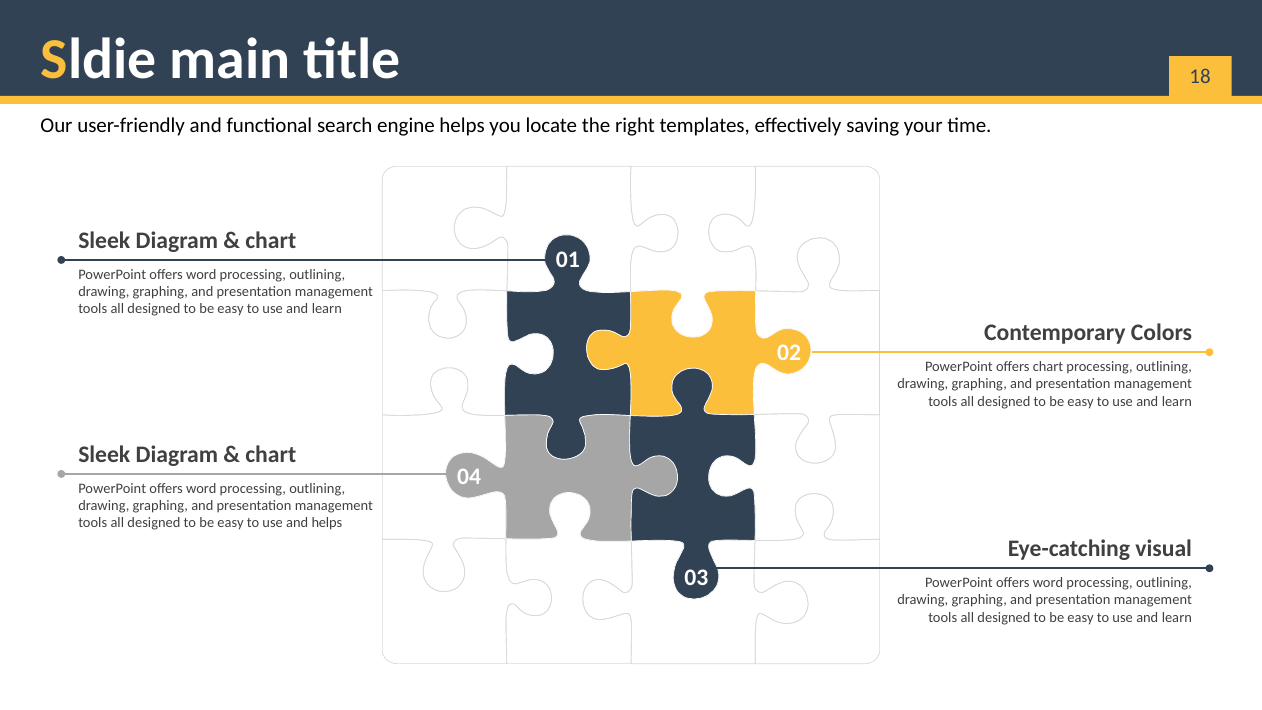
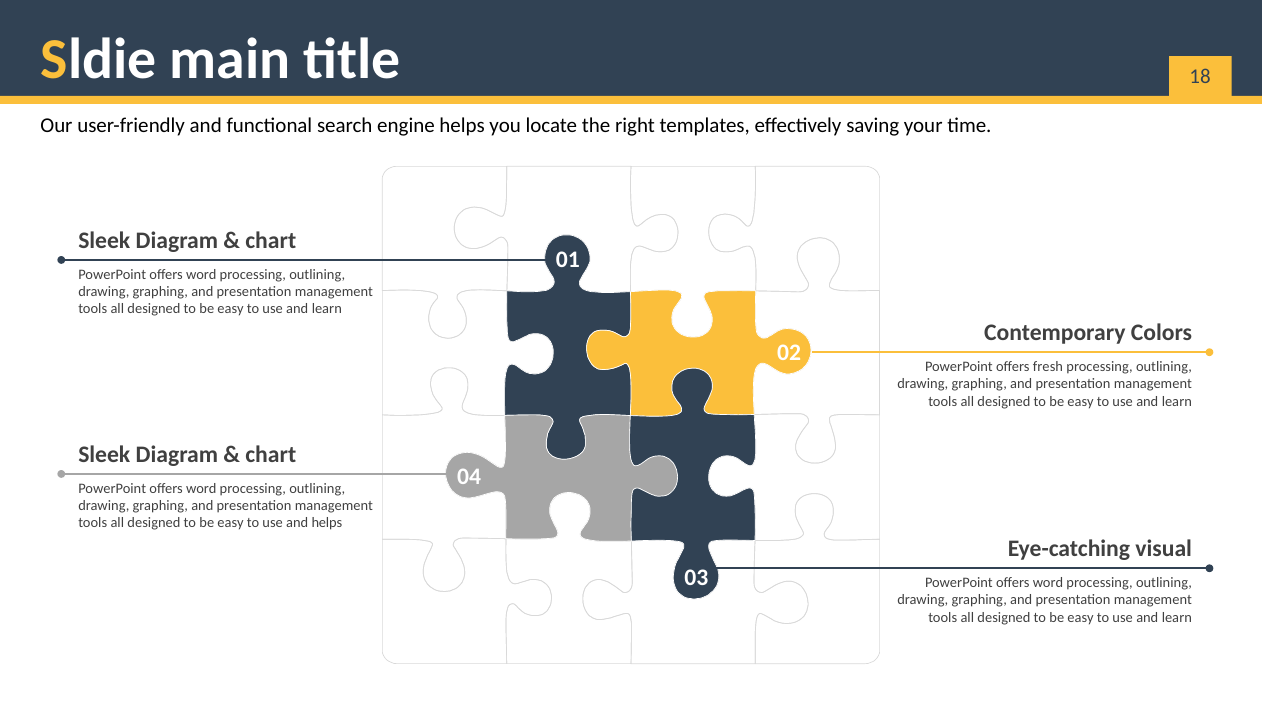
offers chart: chart -> fresh
